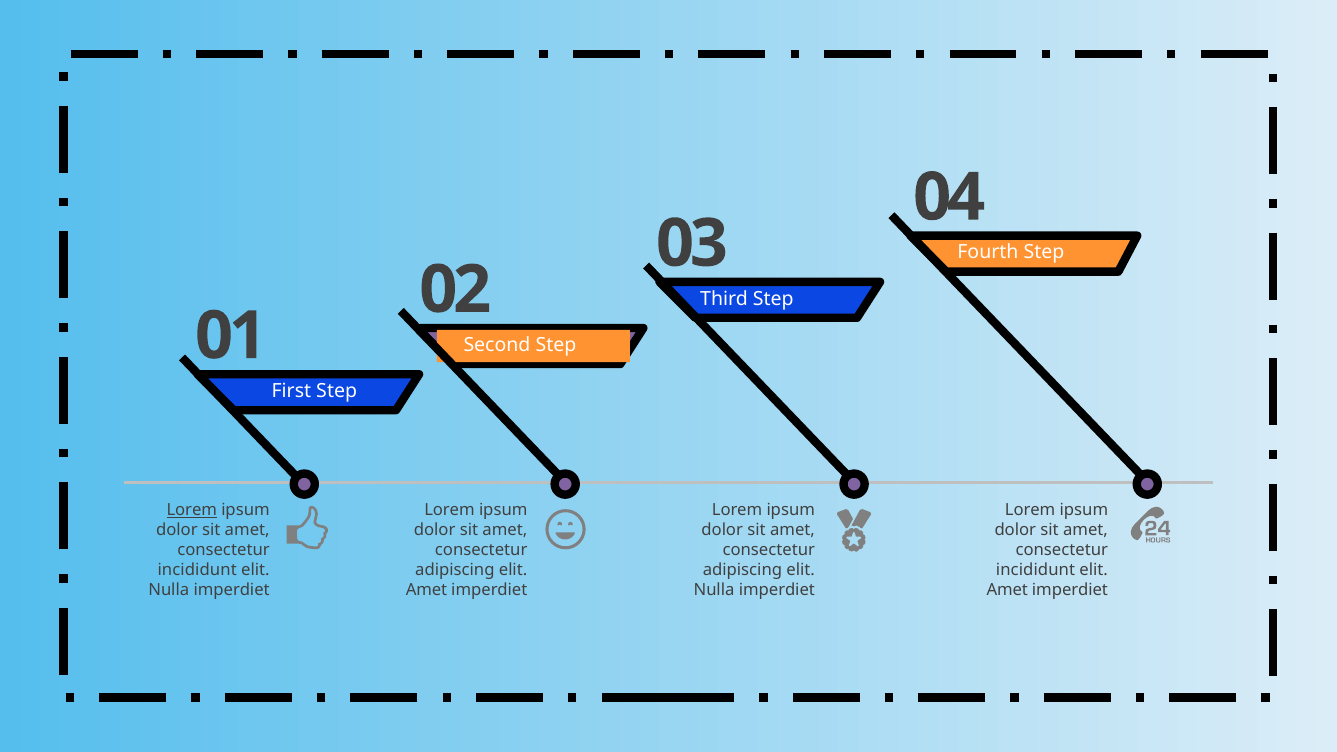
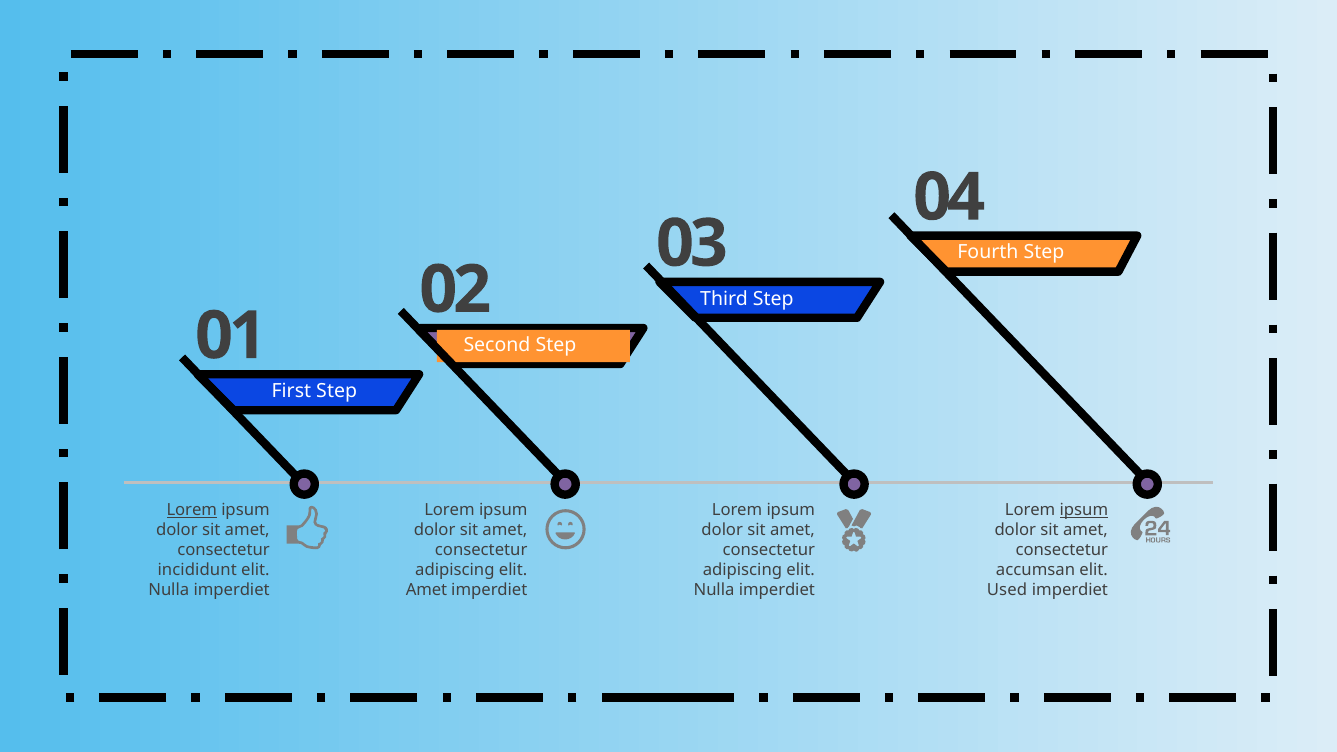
ipsum at (1084, 510) underline: none -> present
incididunt at (1036, 570): incididunt -> accumsan
Amet at (1007, 590): Amet -> Used
